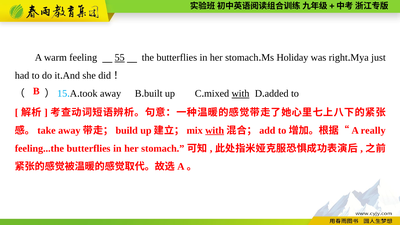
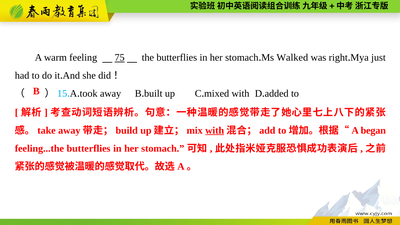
55: 55 -> 75
Holiday: Holiday -> Walked
with at (240, 94) underline: present -> none
really: really -> began
